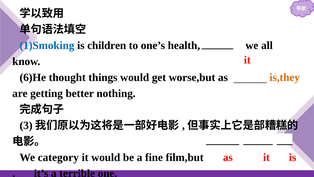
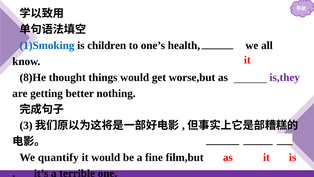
6)He: 6)He -> 8)He
is,they colour: orange -> purple
category: category -> quantify
